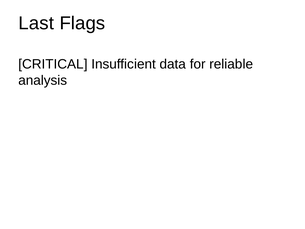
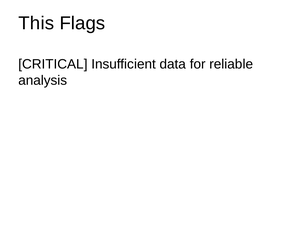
Last: Last -> This
